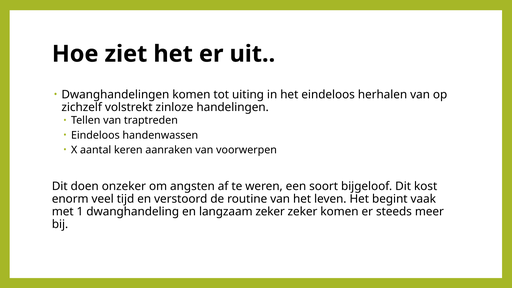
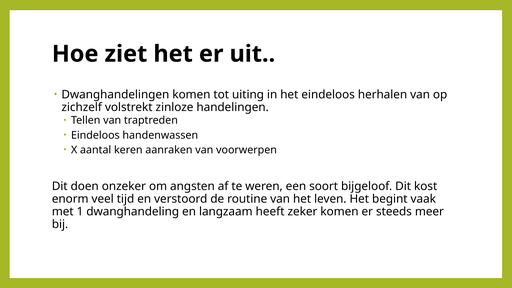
langzaam zeker: zeker -> heeft
